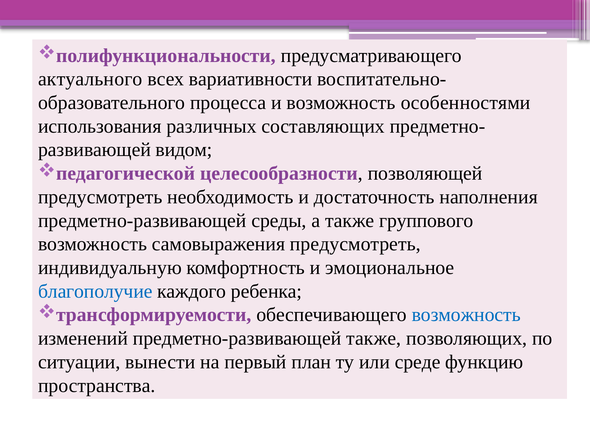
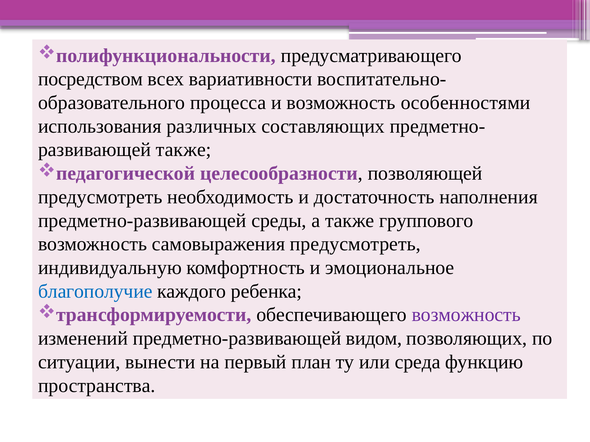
актуального: актуального -> посредством
видом at (184, 150): видом -> также
возможность at (466, 315) colour: blue -> purple
предметно-развивающей также: также -> видом
среде: среде -> среда
